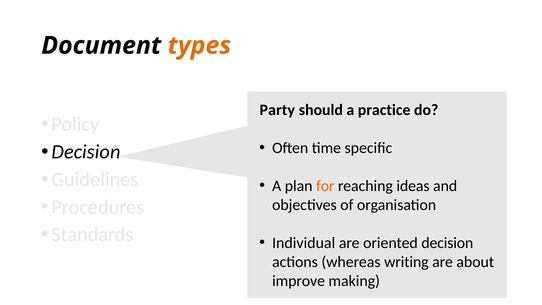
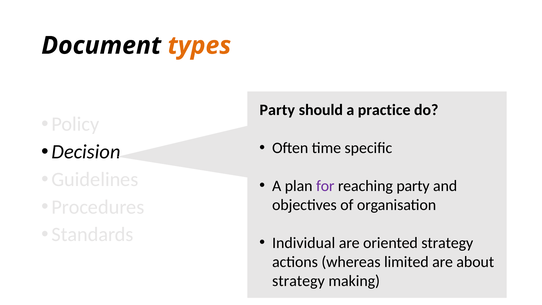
for colour: orange -> purple
reaching ideas: ideas -> party
oriented decision: decision -> strategy
writing: writing -> limited
improve at (299, 281): improve -> strategy
